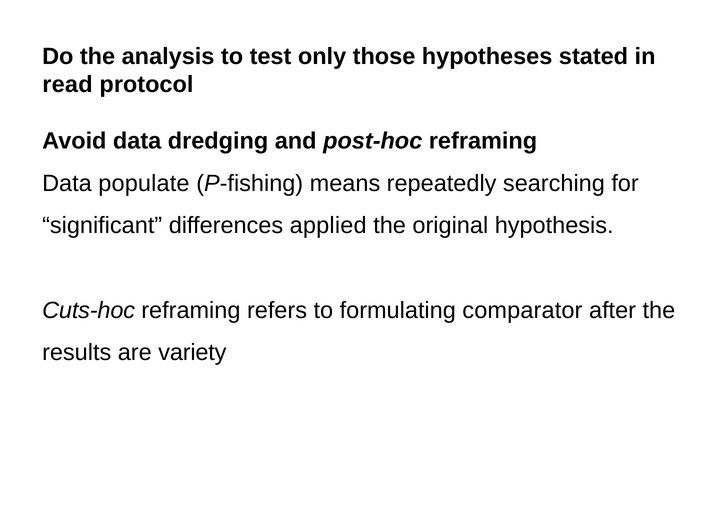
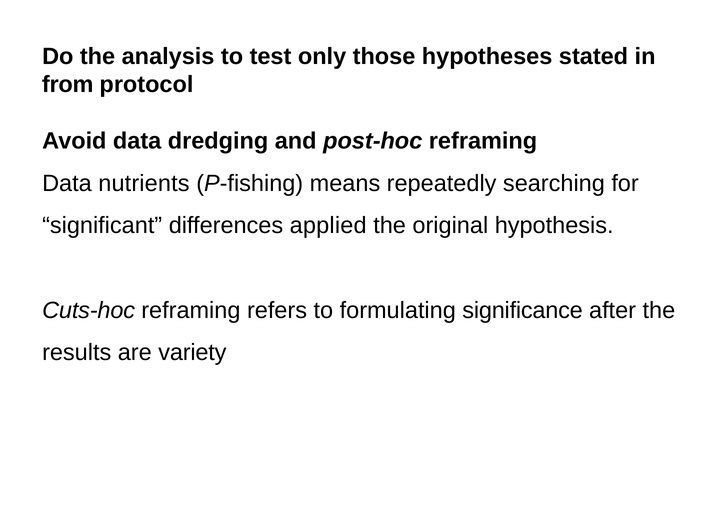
read: read -> from
populate: populate -> nutrients
comparator: comparator -> significance
